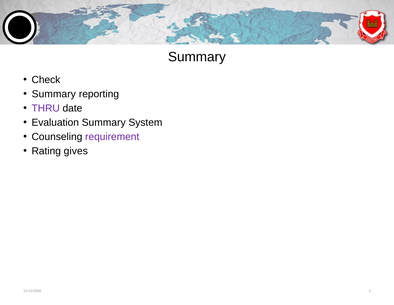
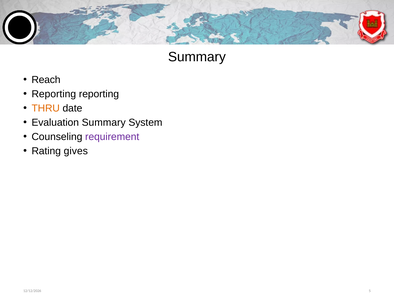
Check: Check -> Reach
Summary at (54, 94): Summary -> Reporting
THRU colour: purple -> orange
